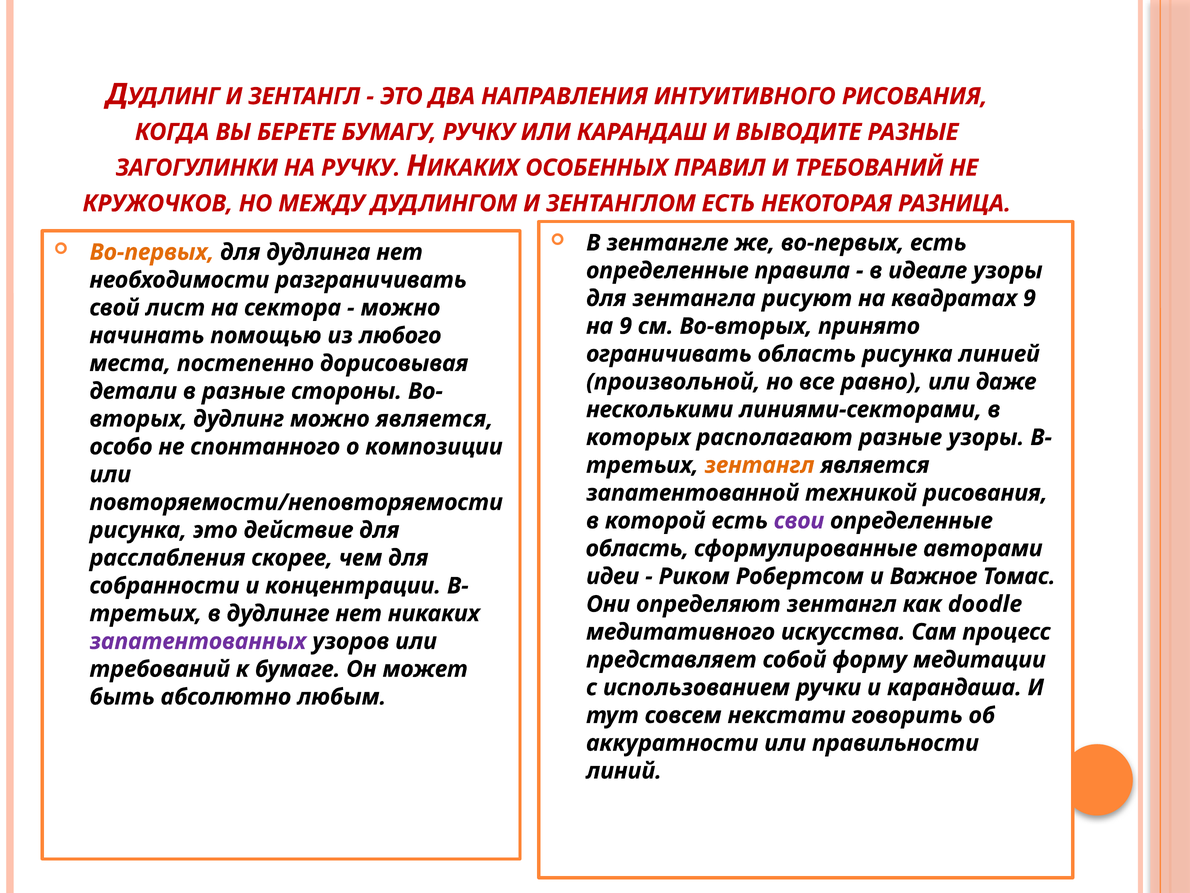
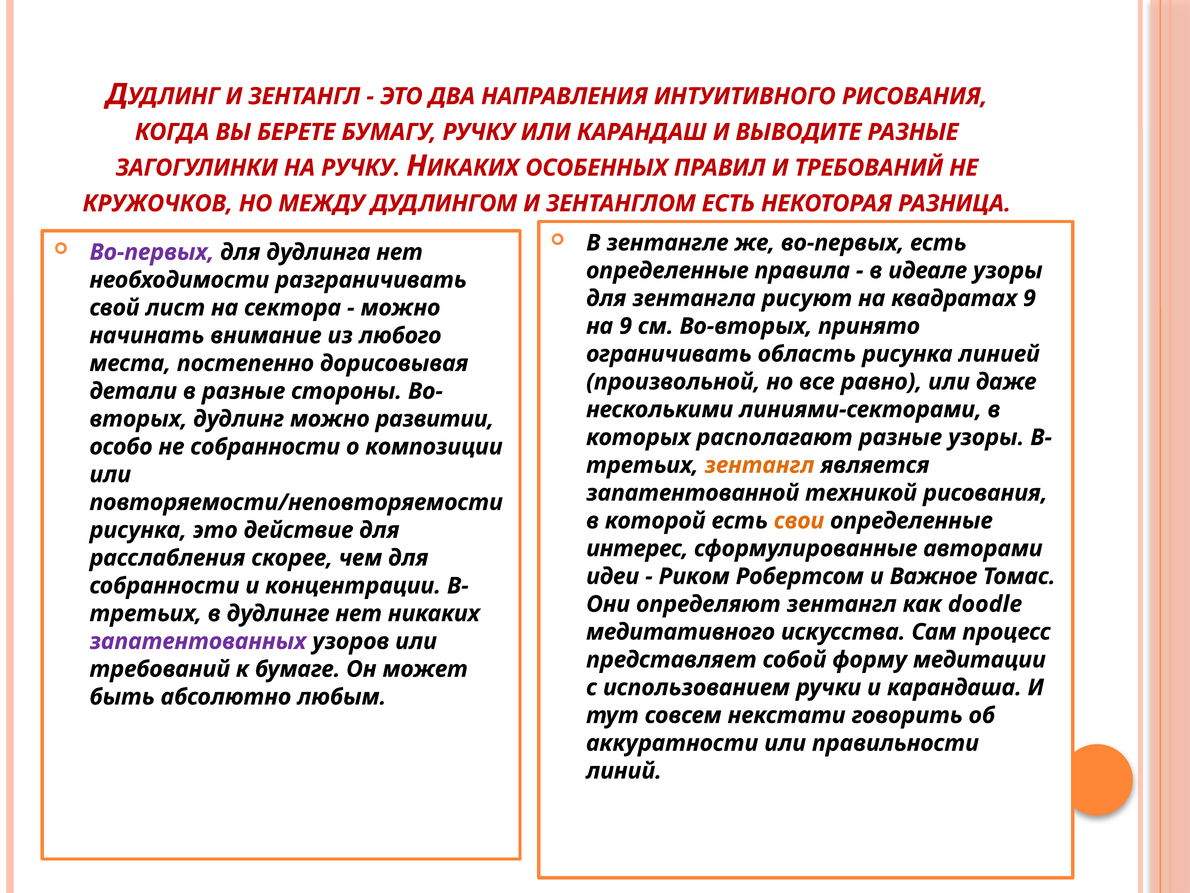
Во-первых at (152, 252) colour: orange -> purple
помощью: помощью -> внимание
можно является: является -> развитии
не спонтанного: спонтанного -> собранности
свои colour: purple -> orange
область at (637, 548): область -> интерес
